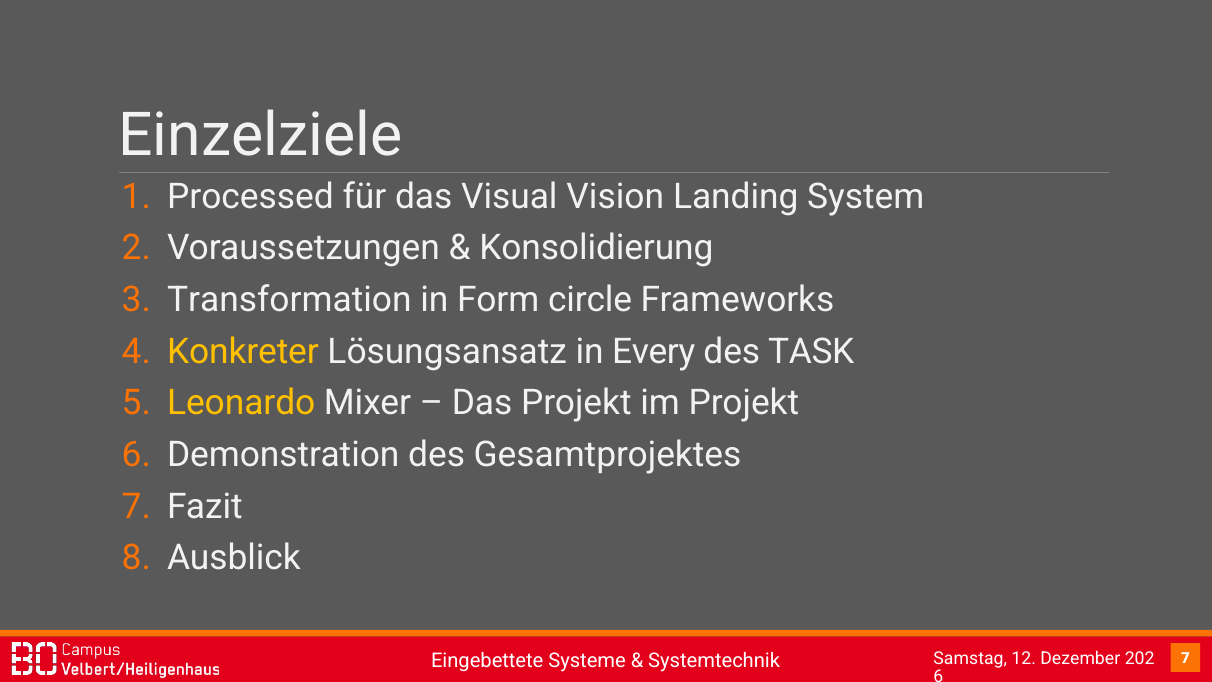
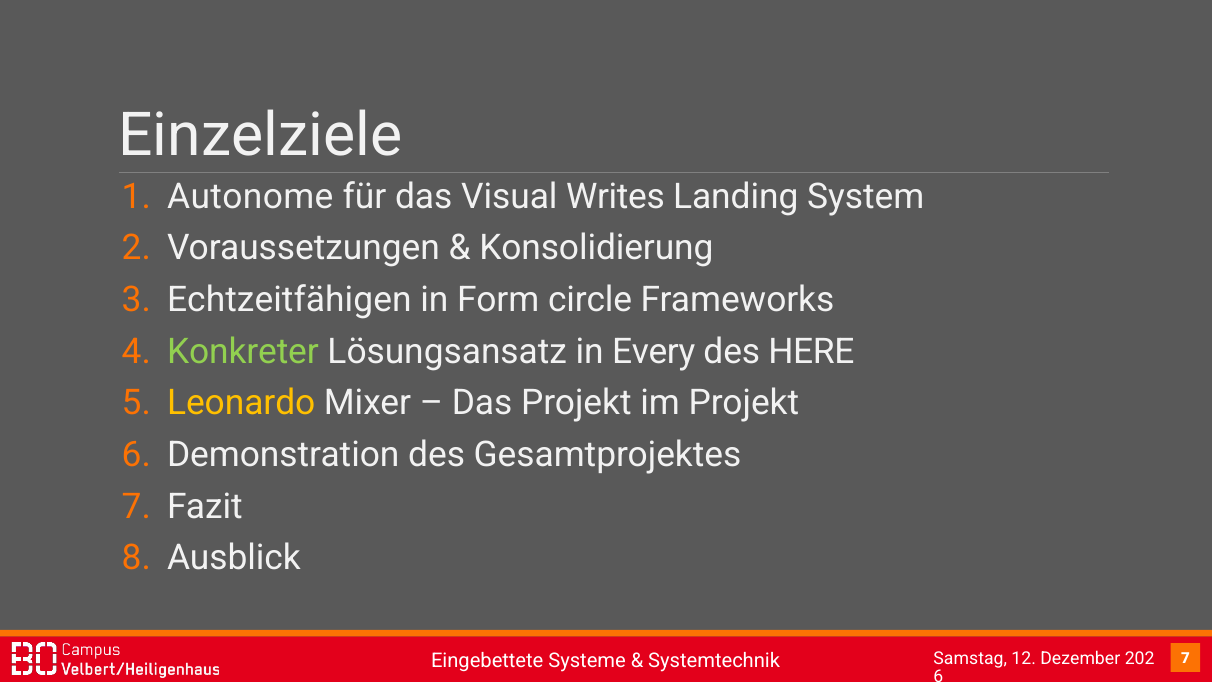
Processed: Processed -> Autonome
Vision: Vision -> Writes
Transformation: Transformation -> Echtzeitfähigen
Konkreter colour: yellow -> light green
TASK: TASK -> HERE
